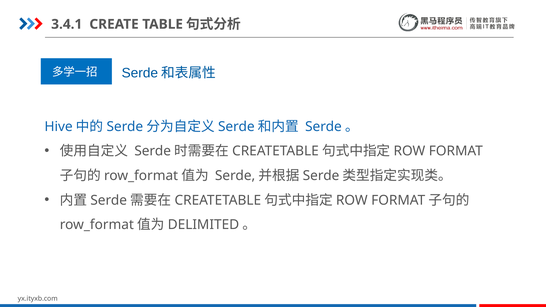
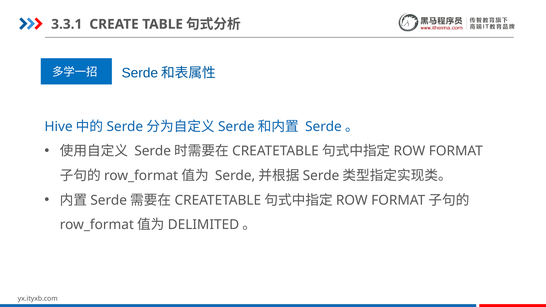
3.4.1: 3.4.1 -> 3.3.1
